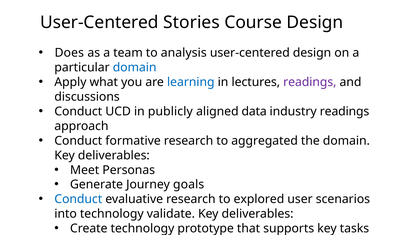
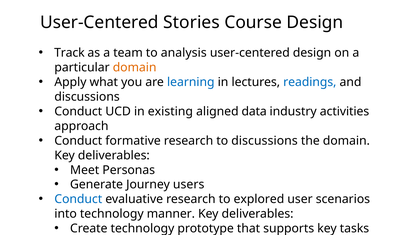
Does: Does -> Track
domain at (135, 68) colour: blue -> orange
readings at (310, 82) colour: purple -> blue
publicly: publicly -> existing
industry readings: readings -> activities
to aggregated: aggregated -> discussions
goals: goals -> users
validate: validate -> manner
